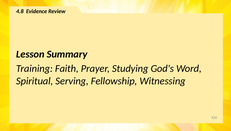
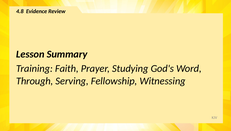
Spiritual: Spiritual -> Through
